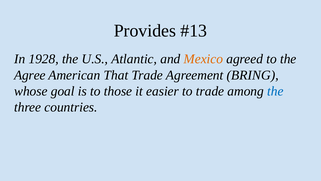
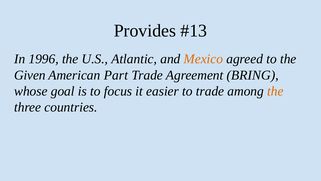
1928: 1928 -> 1996
Agree: Agree -> Given
That: That -> Part
those: those -> focus
the at (275, 91) colour: blue -> orange
